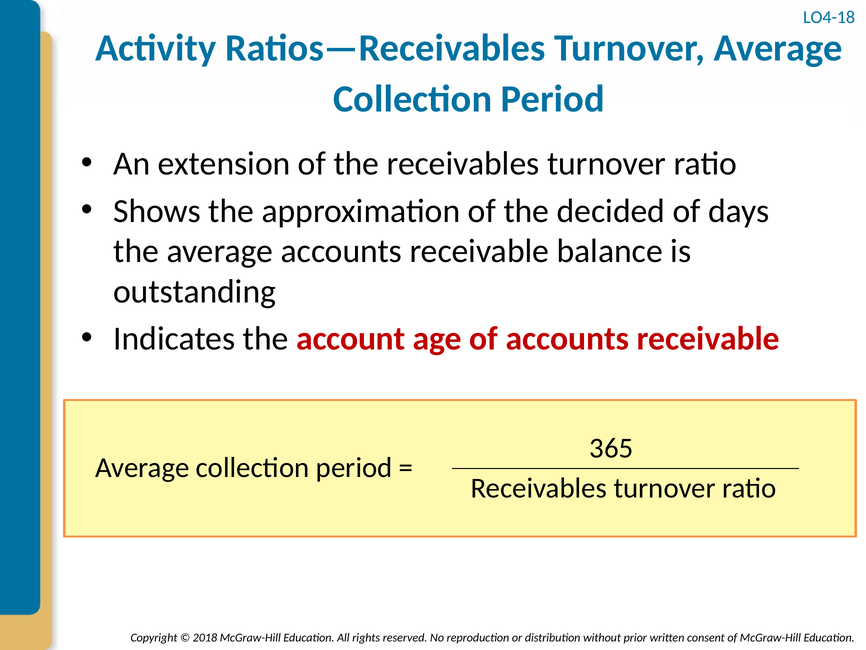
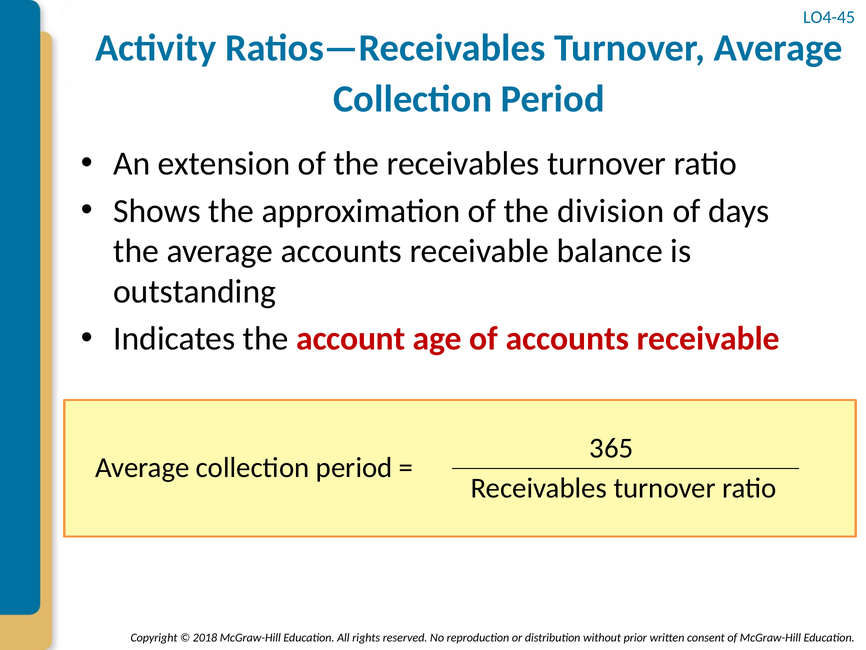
LO4-18: LO4-18 -> LO4-45
decided: decided -> division
